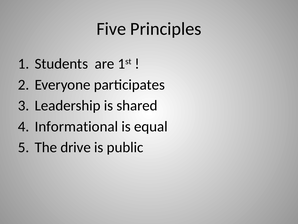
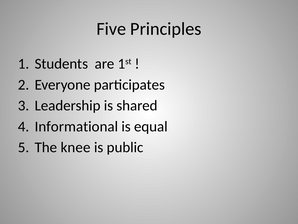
drive: drive -> knee
